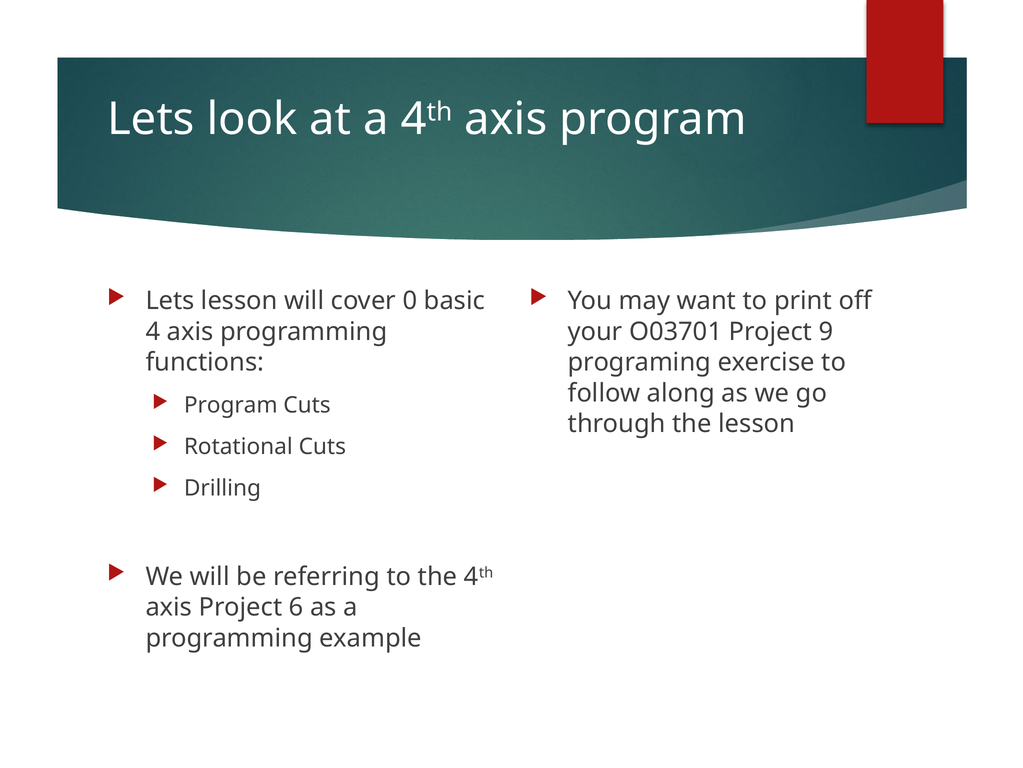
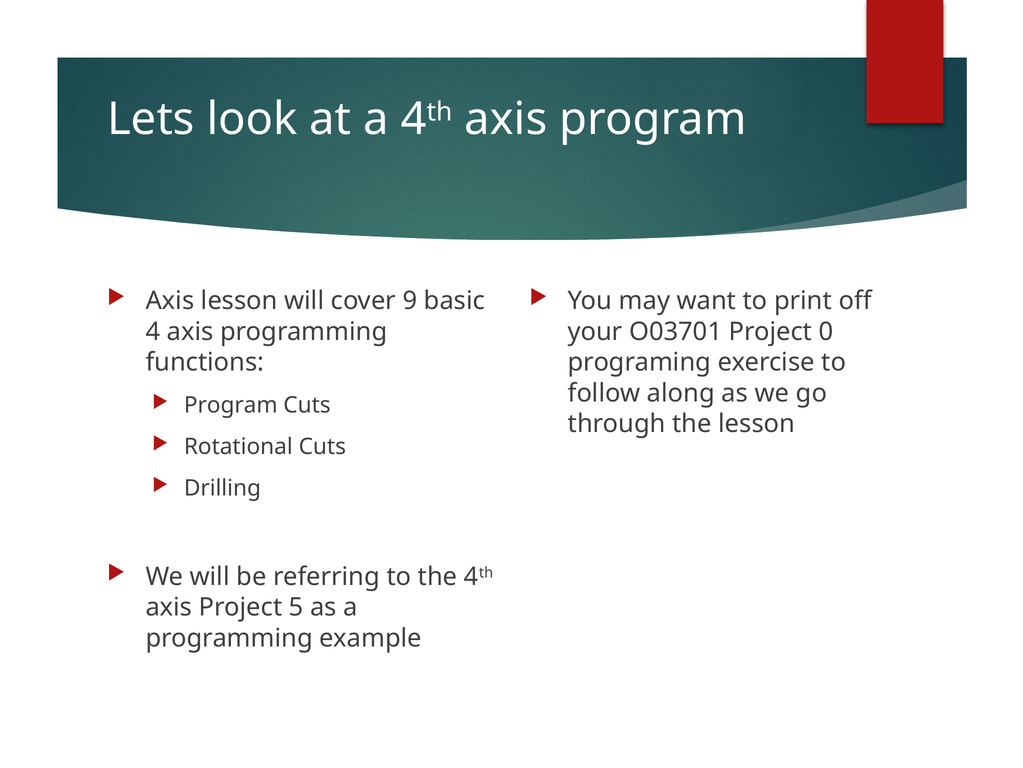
Lets at (170, 301): Lets -> Axis
0: 0 -> 9
9: 9 -> 0
6: 6 -> 5
